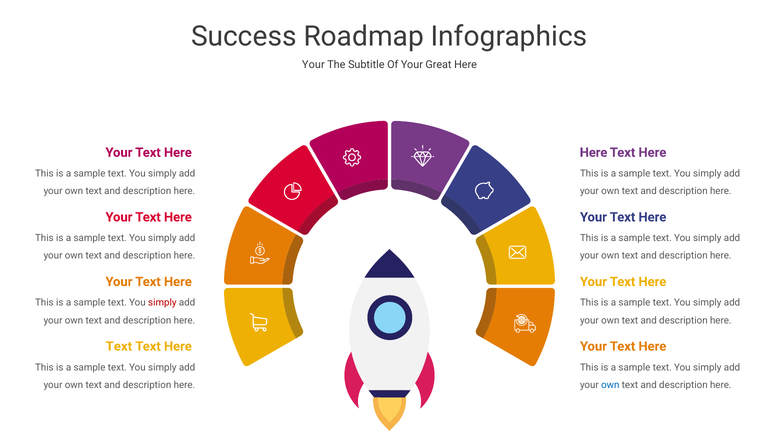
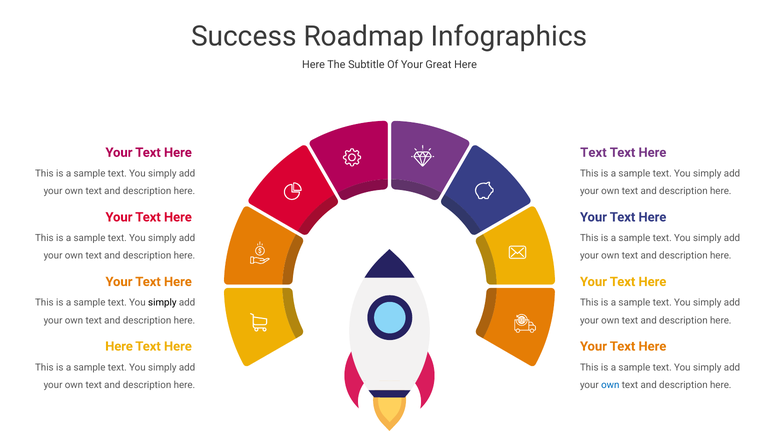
Your at (313, 65): Your -> Here
Here at (594, 153): Here -> Text
simply at (162, 303) colour: red -> black
Text at (119, 346): Text -> Here
